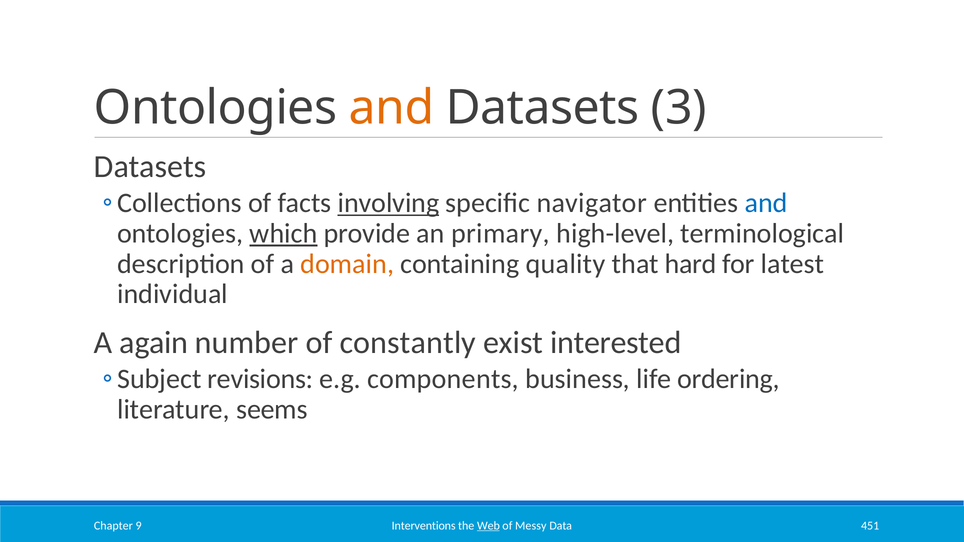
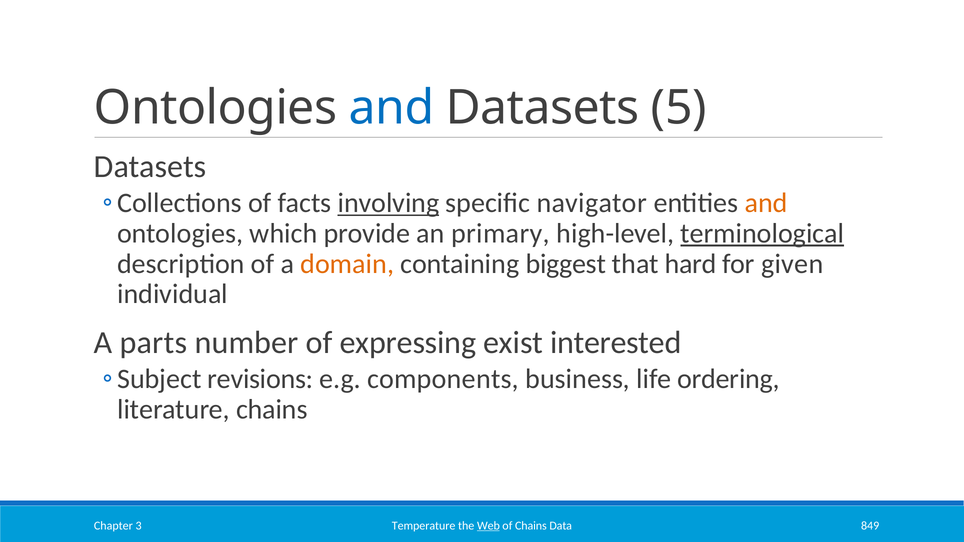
and at (392, 108) colour: orange -> blue
3: 3 -> 5
and at (766, 203) colour: blue -> orange
which underline: present -> none
terminological underline: none -> present
quality: quality -> biggest
latest: latest -> given
again: again -> parts
constantly: constantly -> expressing
literature seems: seems -> chains
Interventions: Interventions -> Temperature
of Messy: Messy -> Chains
451: 451 -> 849
9: 9 -> 3
